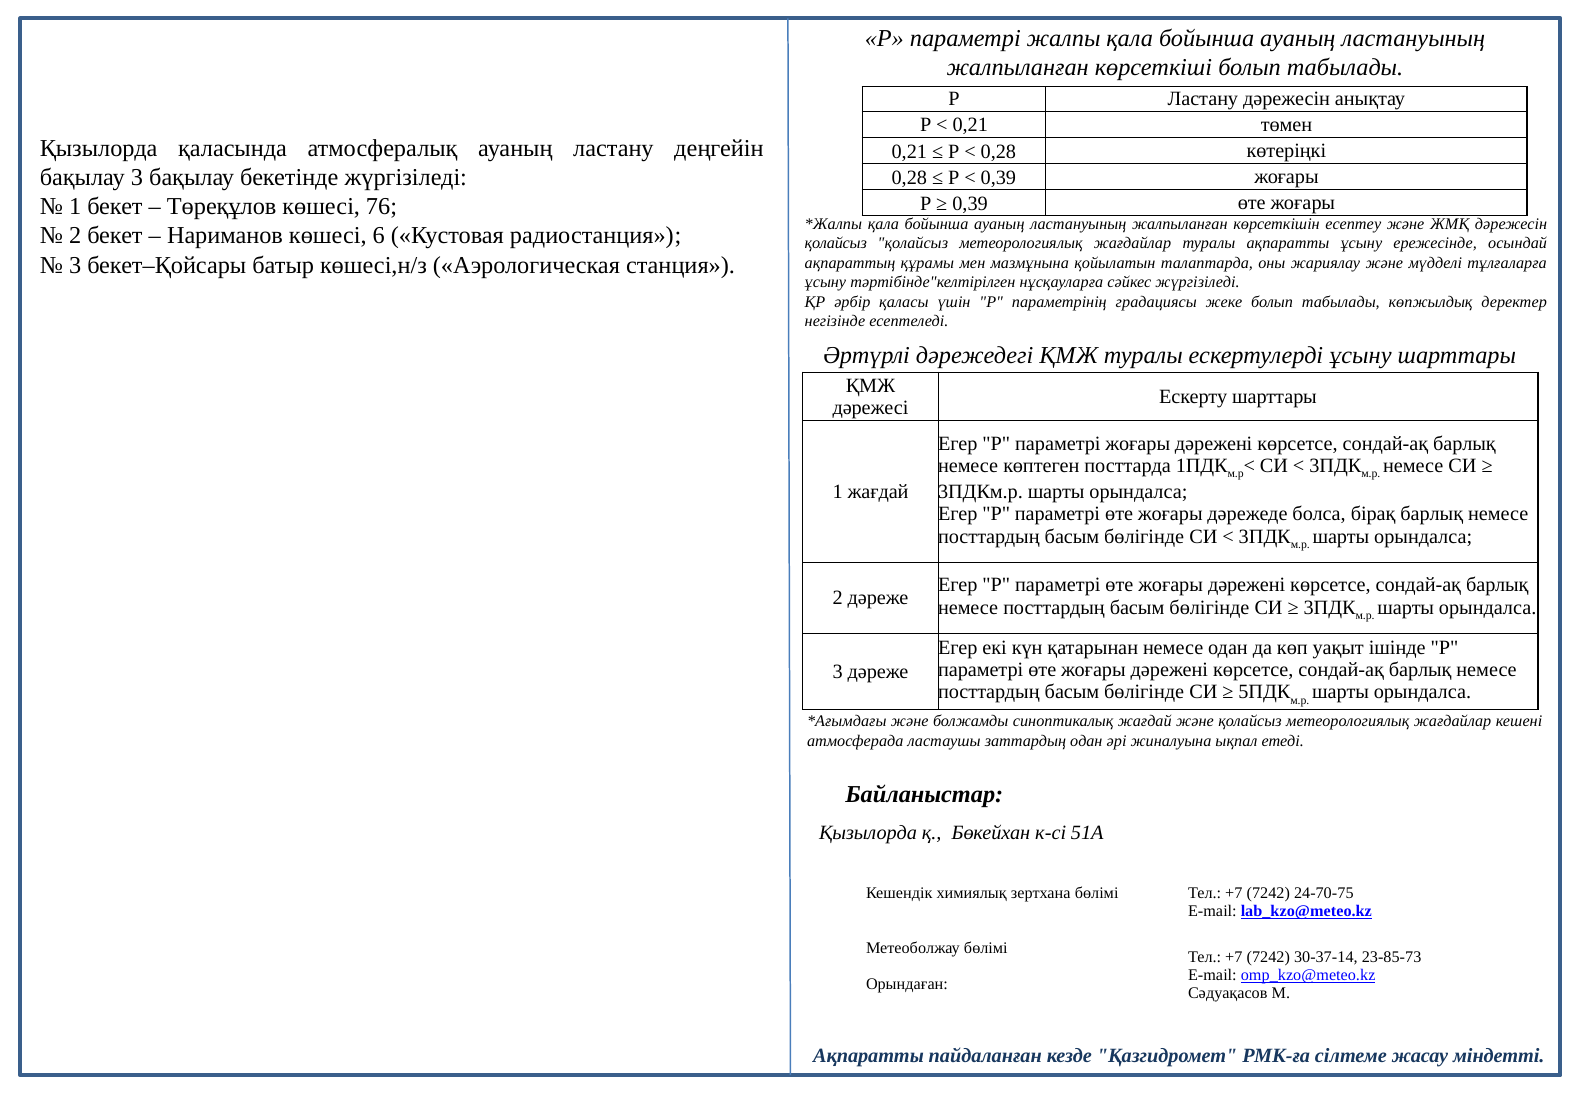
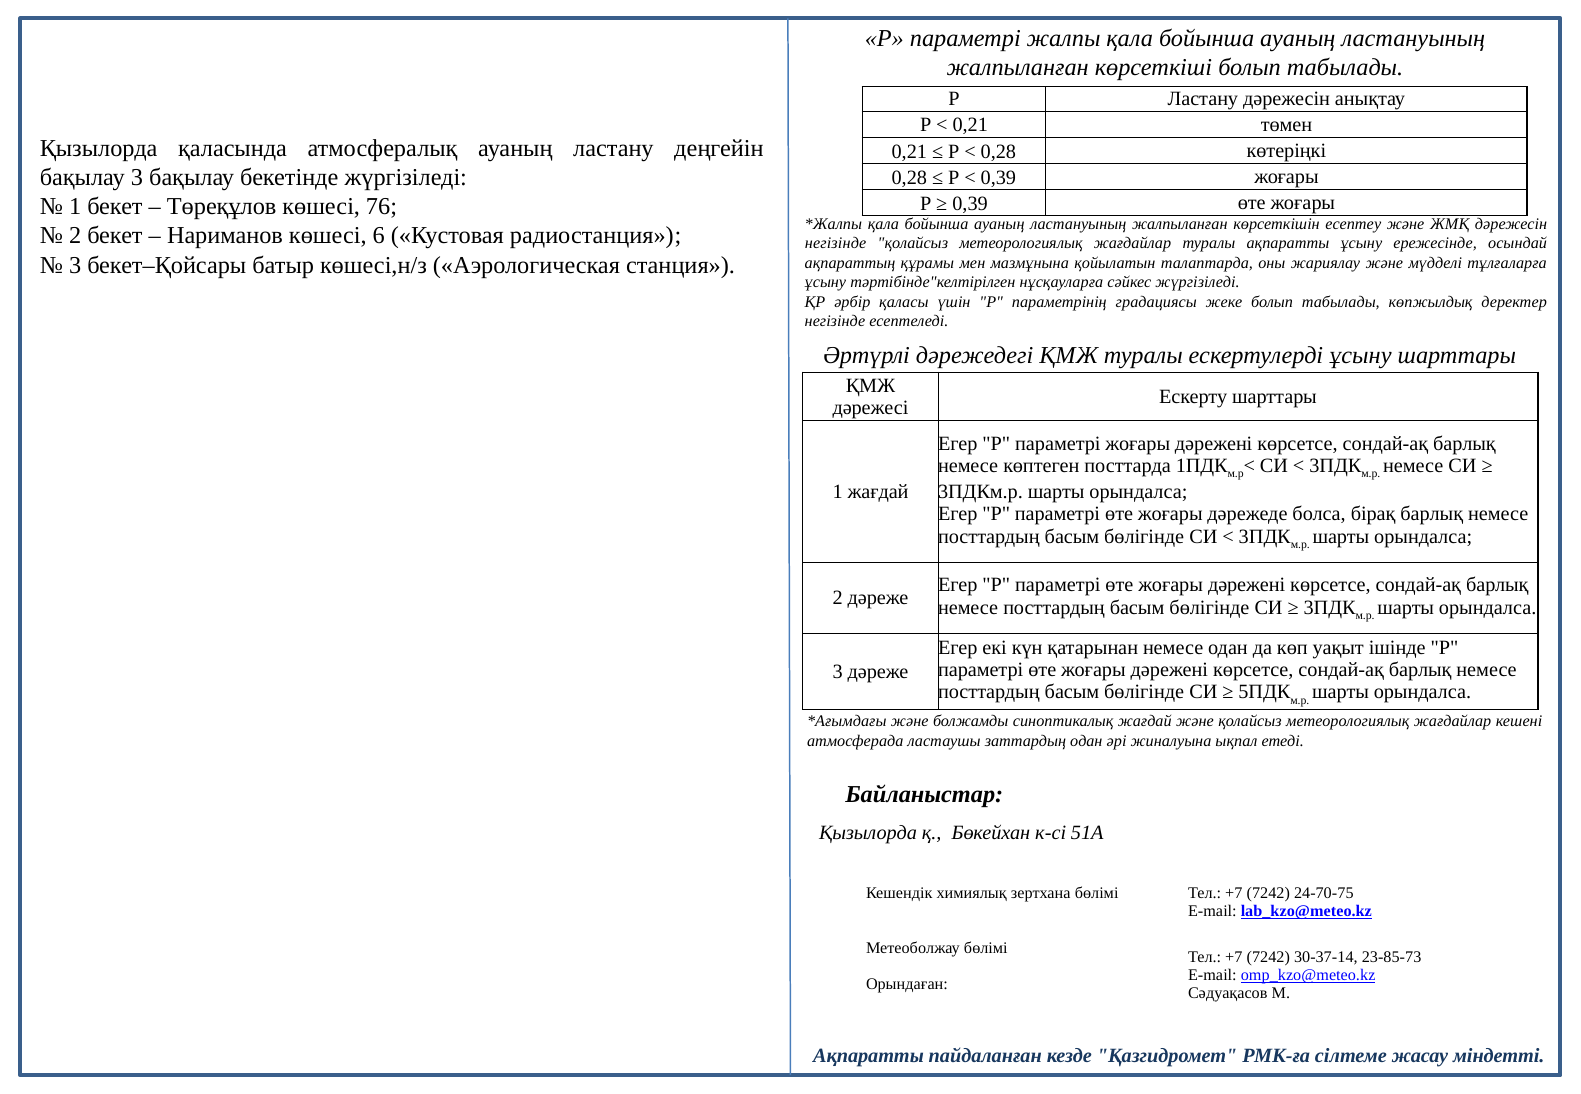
қолайсыз at (836, 244): қолайсыз -> негізінде
